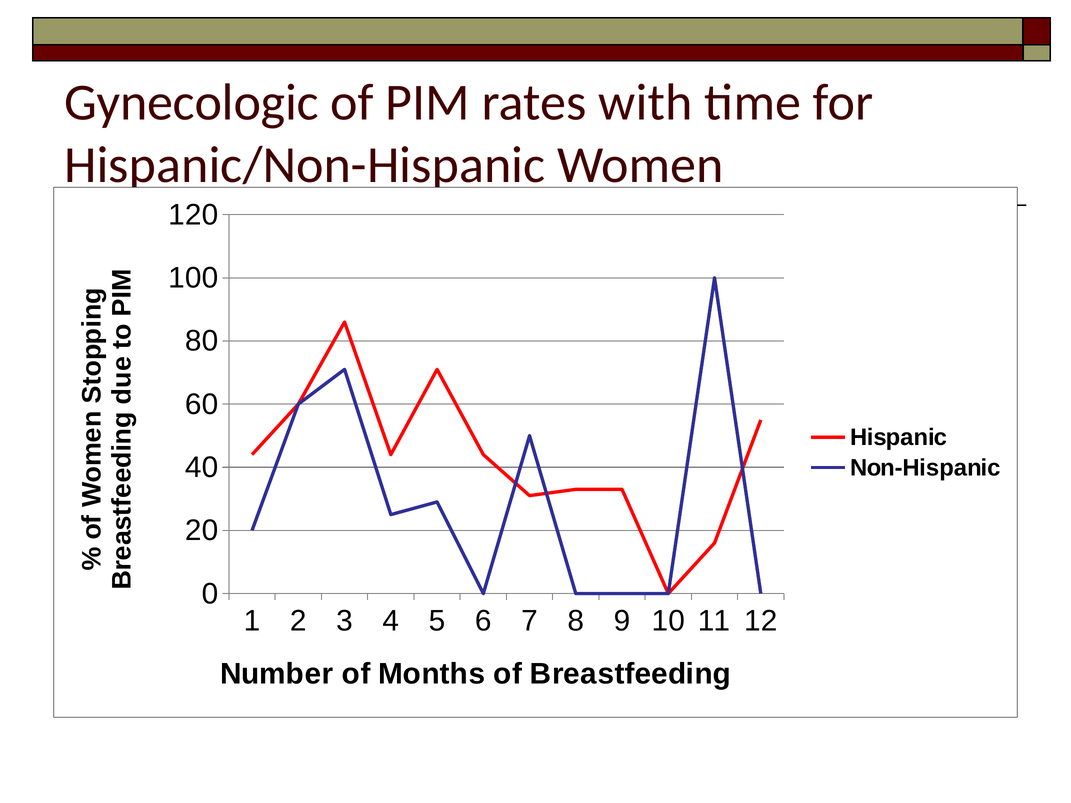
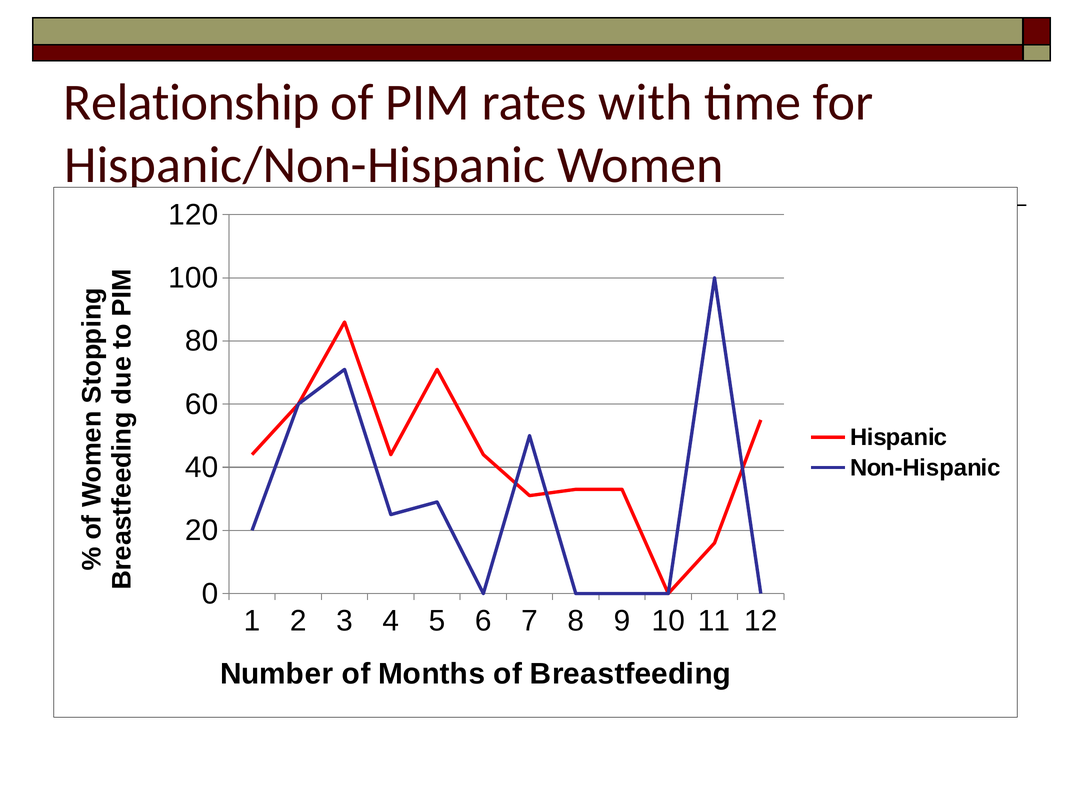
Gynecologic: Gynecologic -> Relationship
